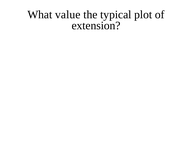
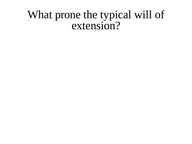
value: value -> prone
plot: plot -> will
